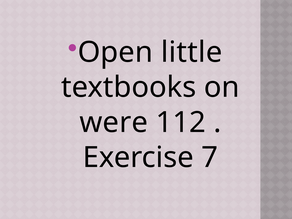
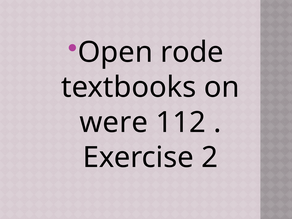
little: little -> rode
7: 7 -> 2
